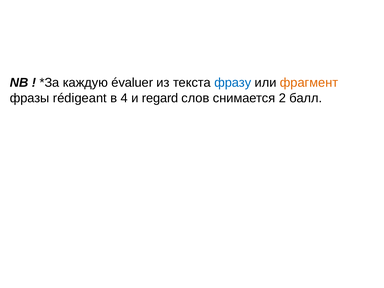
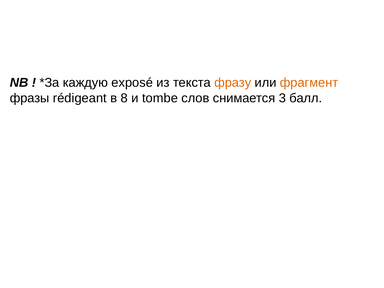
évaluer: évaluer -> exposé
фразу colour: blue -> orange
4: 4 -> 8
regard: regard -> tombe
2: 2 -> 3
